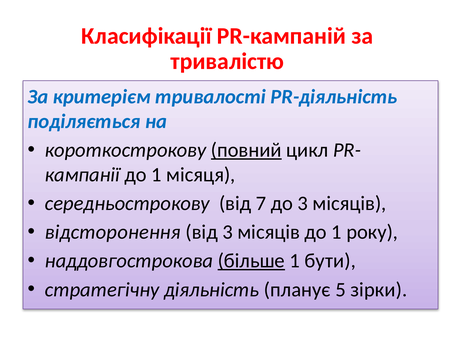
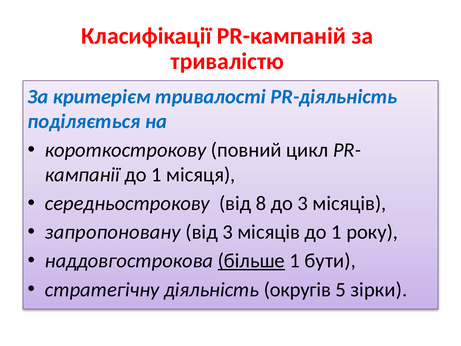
повний underline: present -> none
7: 7 -> 8
відсторонення: відсторонення -> запропоновану
планує: планує -> округів
